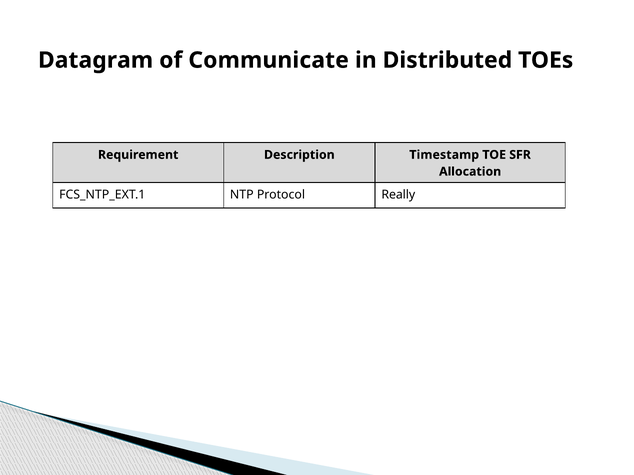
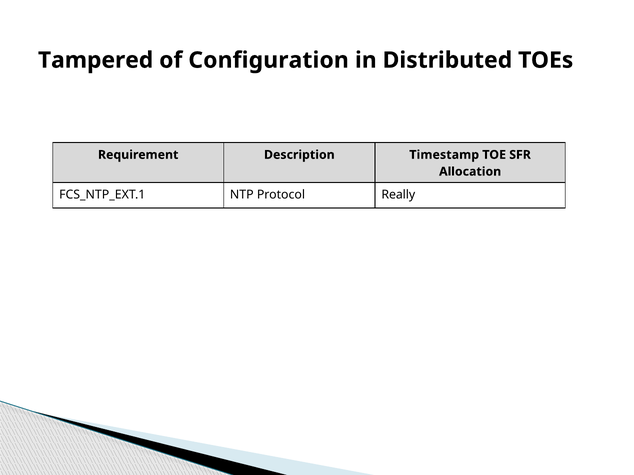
Datagram: Datagram -> Tampered
Communicate: Communicate -> Configuration
